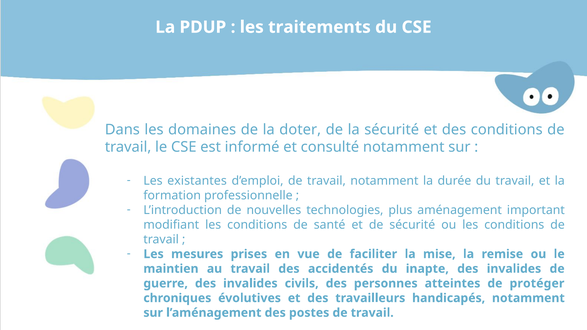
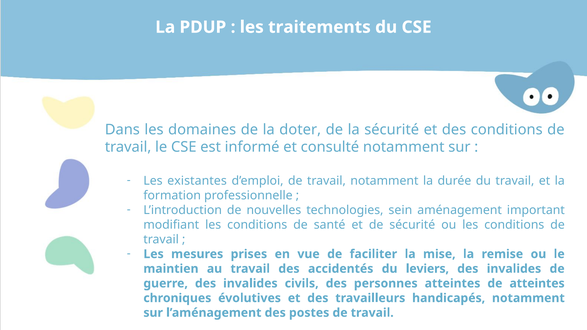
plus: plus -> sein
inapte: inapte -> leviers
de protéger: protéger -> atteintes
